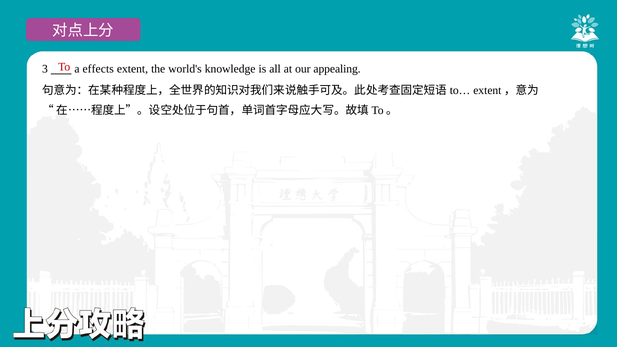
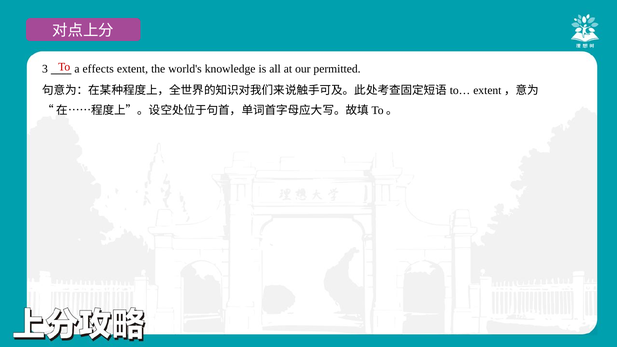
appealing: appealing -> permitted
